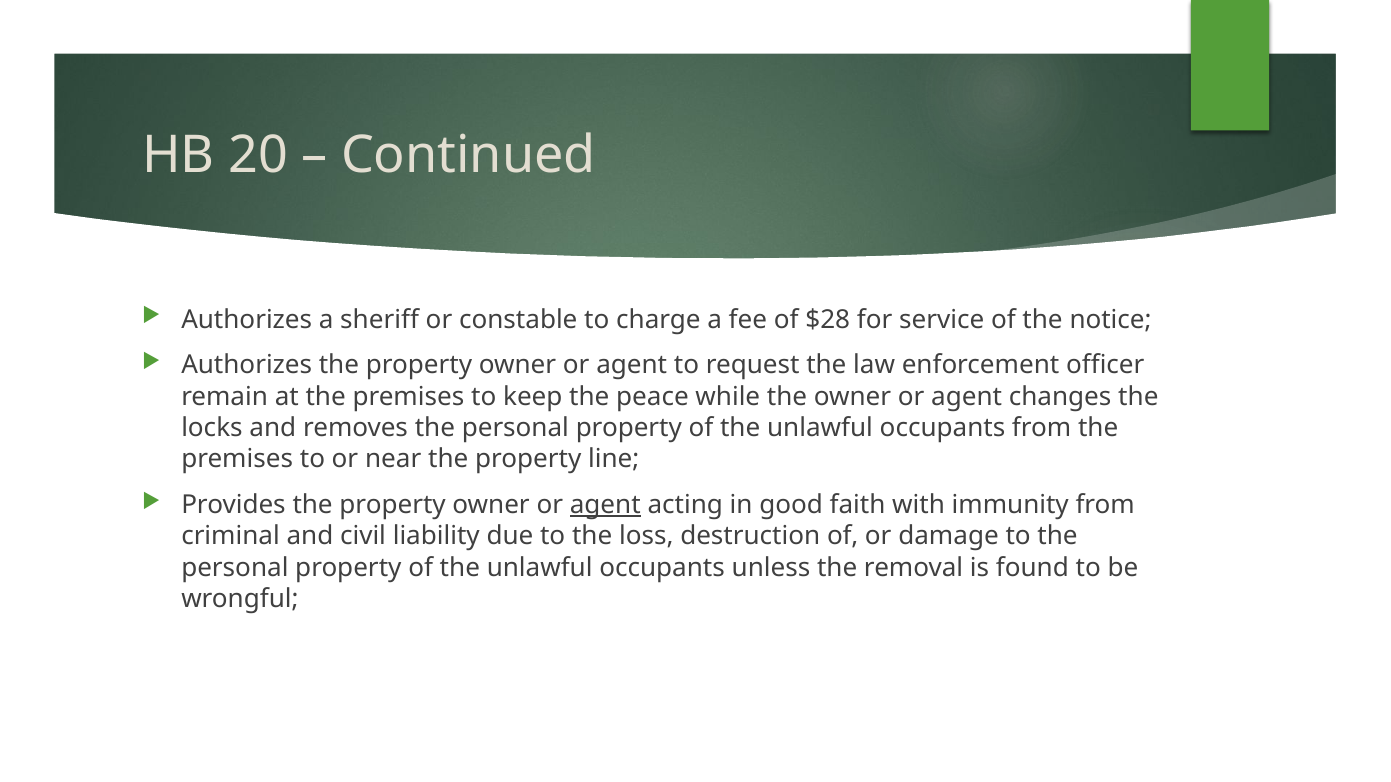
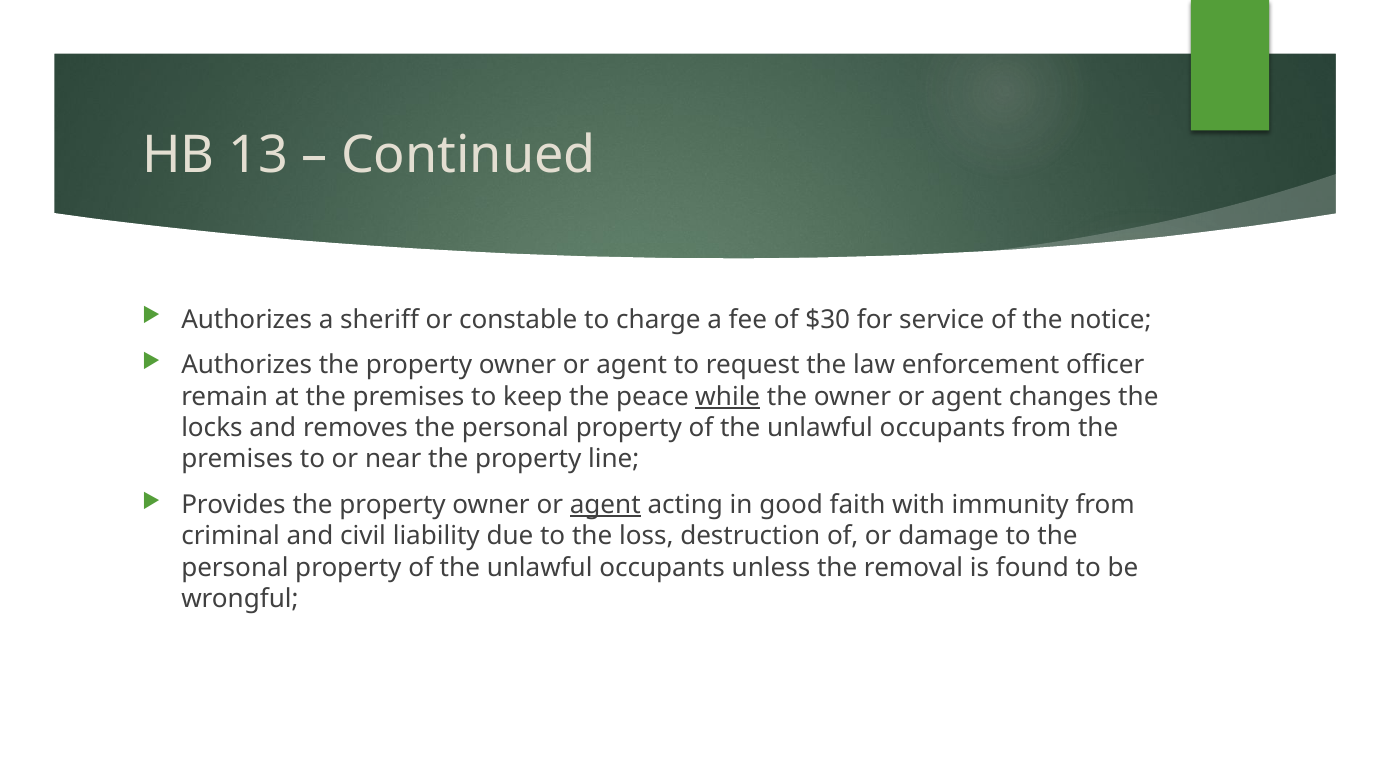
20: 20 -> 13
$28: $28 -> $30
while underline: none -> present
